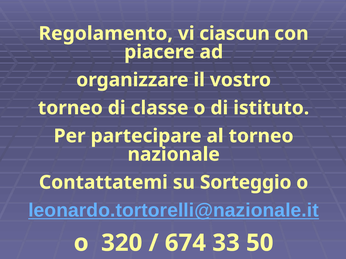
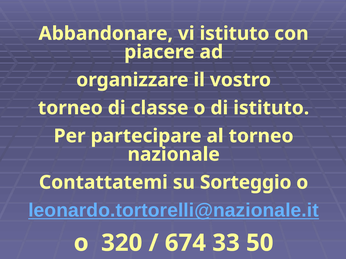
Regolamento: Regolamento -> Abbandonare
vi ciascun: ciascun -> istituto
